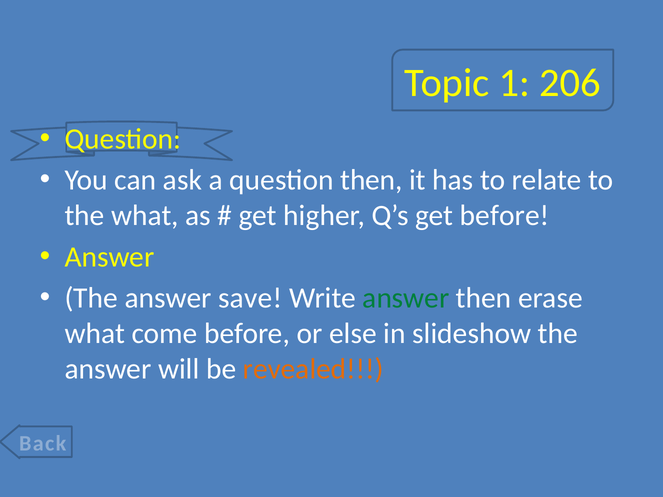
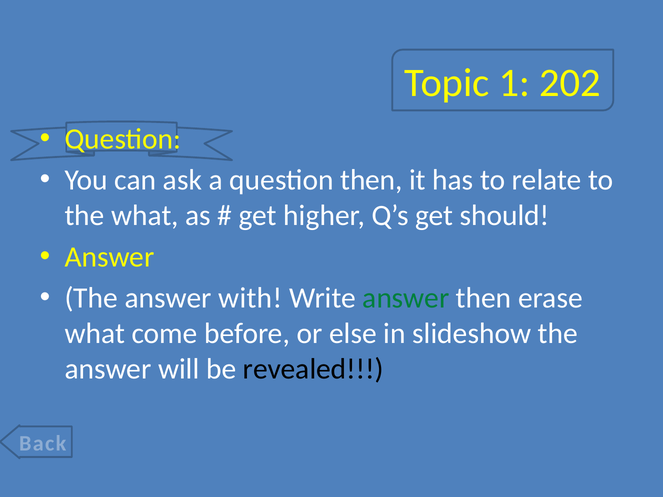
206: 206 -> 202
get before: before -> should
save: save -> with
revealed colour: orange -> black
